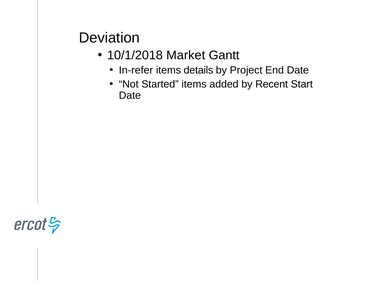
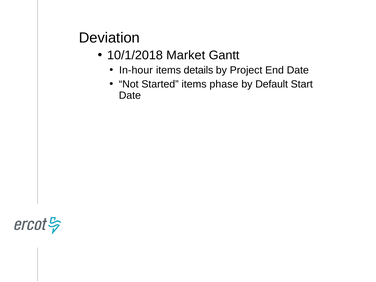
In-refer: In-refer -> In-hour
added: added -> phase
Recent: Recent -> Default
